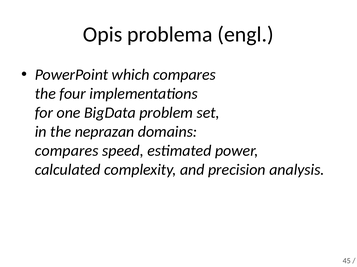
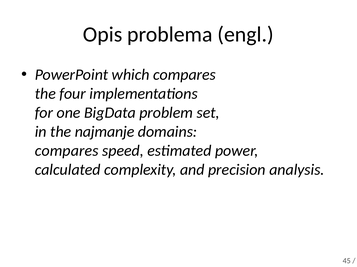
neprazan: neprazan -> najmanje
